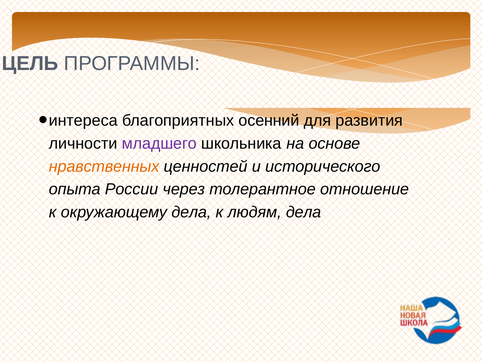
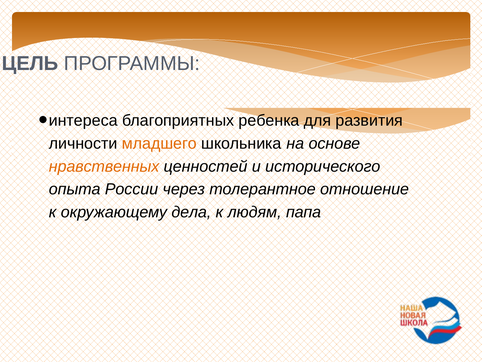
осенний: осенний -> ребенка
младшего colour: purple -> orange
людям дела: дела -> папа
